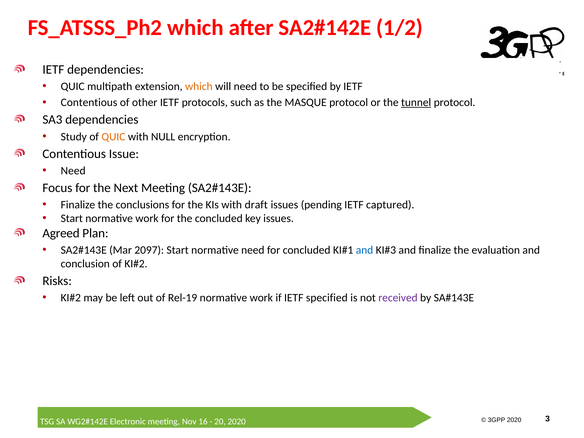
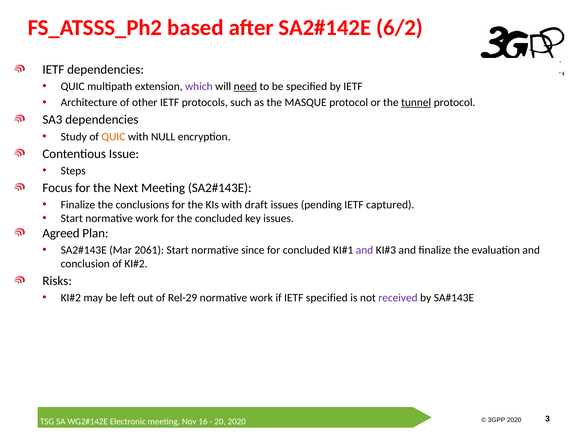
FS_ATSSS_Ph2 which: which -> based
1/2: 1/2 -> 6/2
which at (199, 86) colour: orange -> purple
need at (245, 86) underline: none -> present
Contentious at (89, 103): Contentious -> Architecture
Need at (73, 171): Need -> Steps
2097: 2097 -> 2061
normative need: need -> since
and at (365, 250) colour: blue -> purple
Rel-19: Rel-19 -> Rel-29
